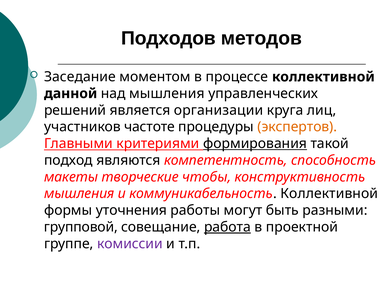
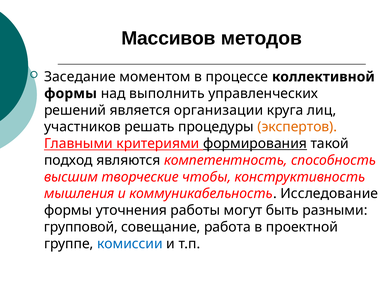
Подходов: Подходов -> Массивов
данной at (71, 93): данной -> формы
над мышления: мышления -> выполнить
частоте: частоте -> решать
макеты: макеты -> высшим
коммуникабельность Коллективной: Коллективной -> Исследование
работа underline: present -> none
комиссии colour: purple -> blue
